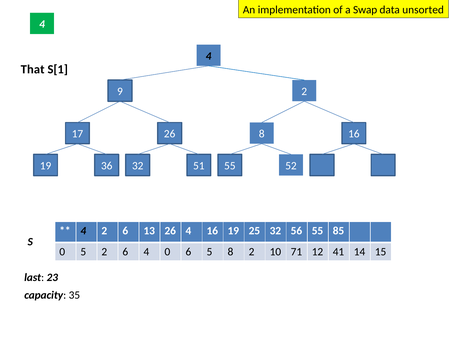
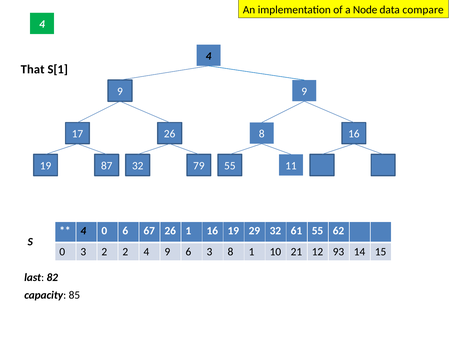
Swap: Swap -> Node
unsorted: unsorted -> compare
9 2: 2 -> 9
36: 36 -> 87
51: 51 -> 79
52: 52 -> 11
4 2: 2 -> 0
13: 13 -> 67
26 4: 4 -> 1
25: 25 -> 29
56: 56 -> 61
85: 85 -> 62
0 5: 5 -> 3
6 at (125, 252): 6 -> 2
0 at (167, 252): 0 -> 9
6 5: 5 -> 3
8 2: 2 -> 1
71: 71 -> 21
41: 41 -> 93
23: 23 -> 82
35: 35 -> 85
